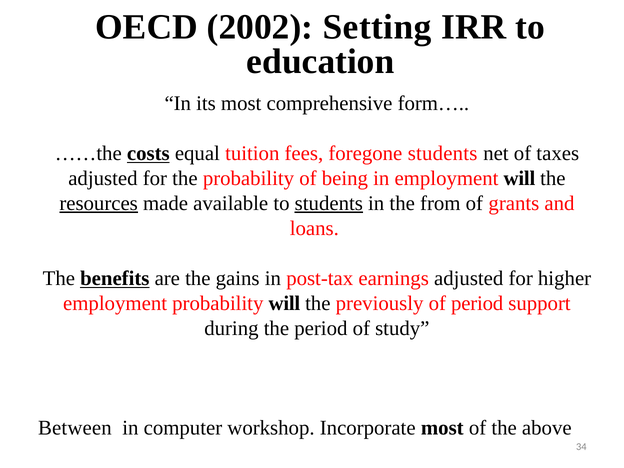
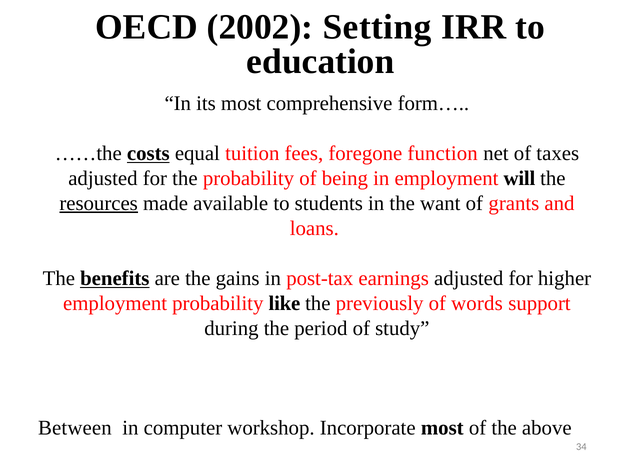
foregone students: students -> function
students at (329, 203) underline: present -> none
from: from -> want
probability will: will -> like
of period: period -> words
